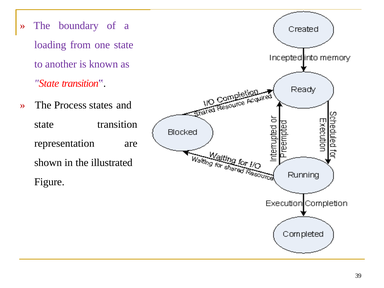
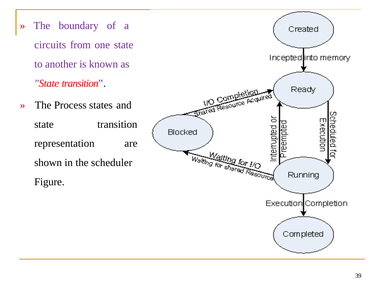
loading: loading -> circuits
illustrated: illustrated -> scheduler
